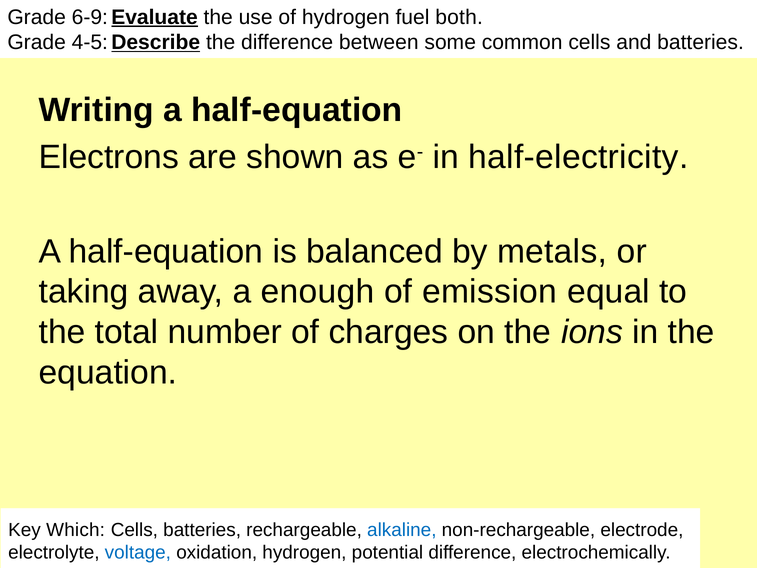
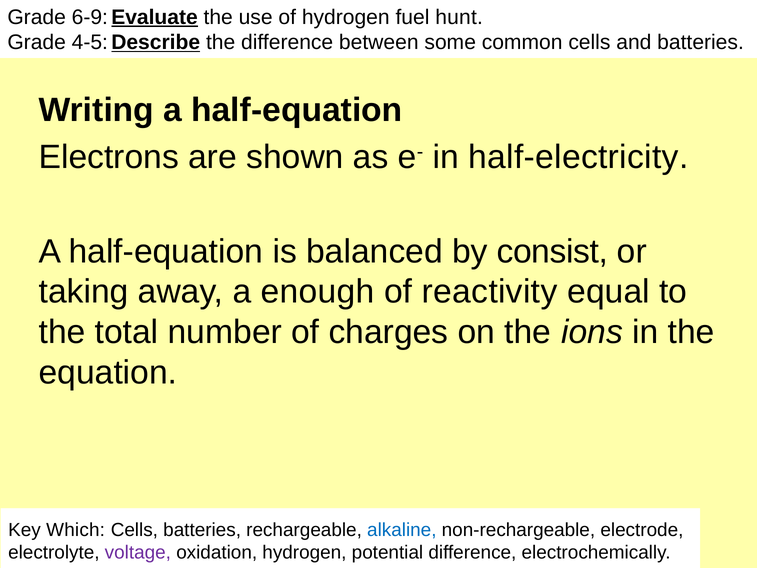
both: both -> hunt
metals: metals -> consist
emission: emission -> reactivity
voltage colour: blue -> purple
